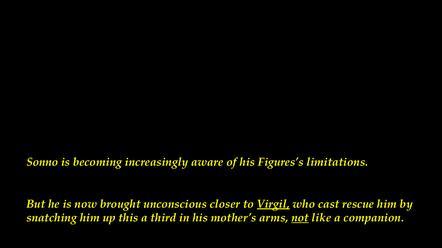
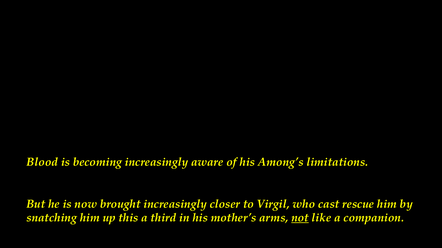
Sonno: Sonno -> Blood
Figures’s: Figures’s -> Among’s
brought unconscious: unconscious -> increasingly
Virgil underline: present -> none
